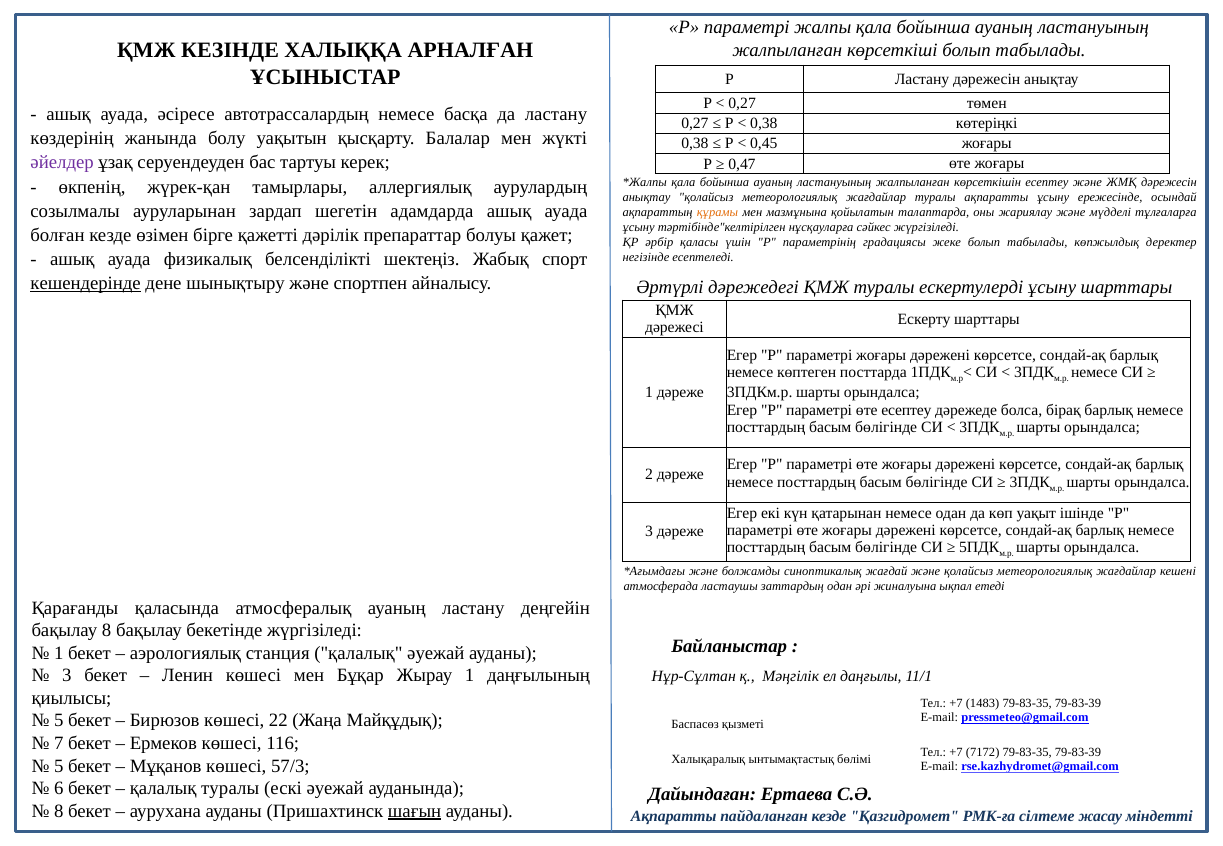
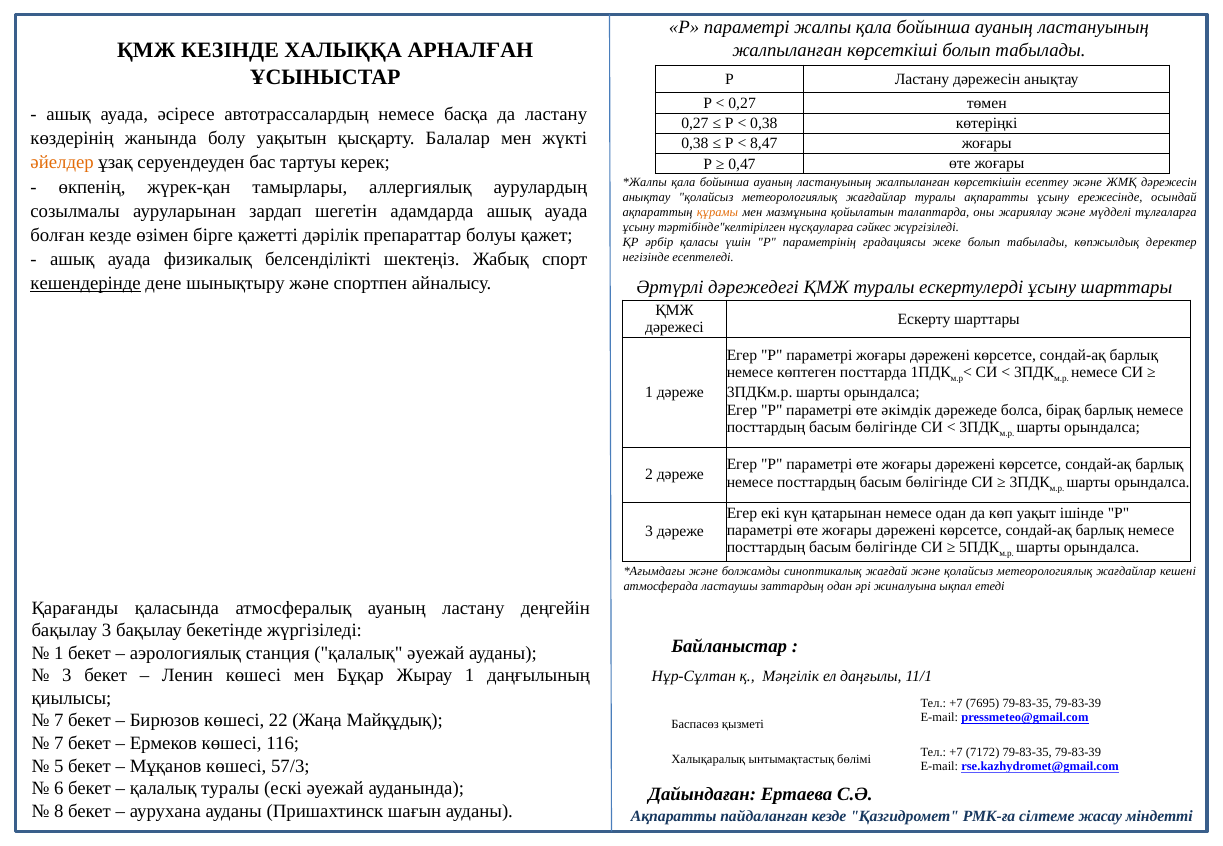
0,45: 0,45 -> 8,47
әйелдер colour: purple -> orange
өте есептеу: есептеу -> әкімдік
бақылау 8: 8 -> 3
1483: 1483 -> 7695
5 at (59, 721): 5 -> 7
шағын underline: present -> none
